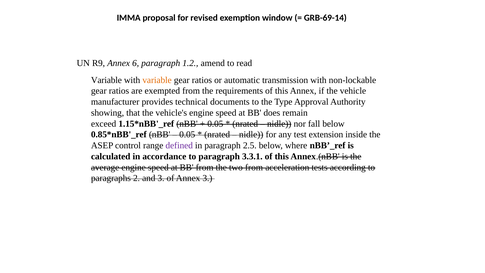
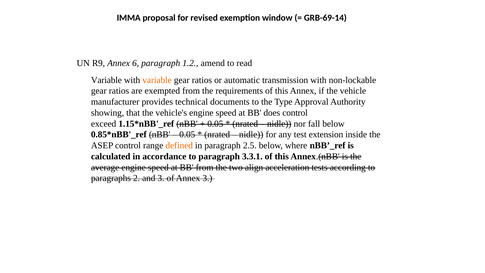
does remain: remain -> control
defined colour: purple -> orange
two from: from -> align
